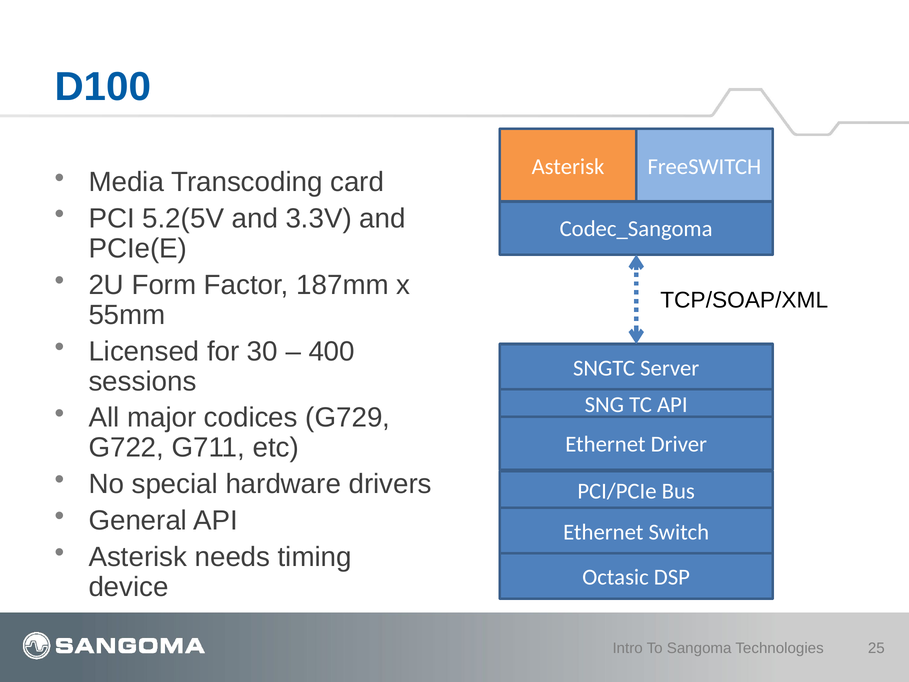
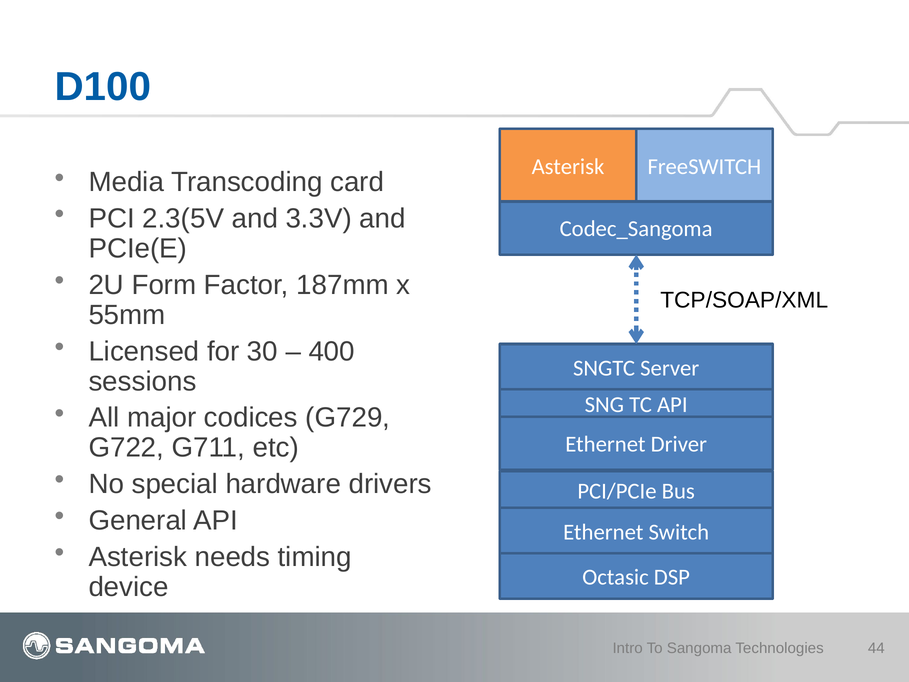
5.2(5V: 5.2(5V -> 2.3(5V
25: 25 -> 44
